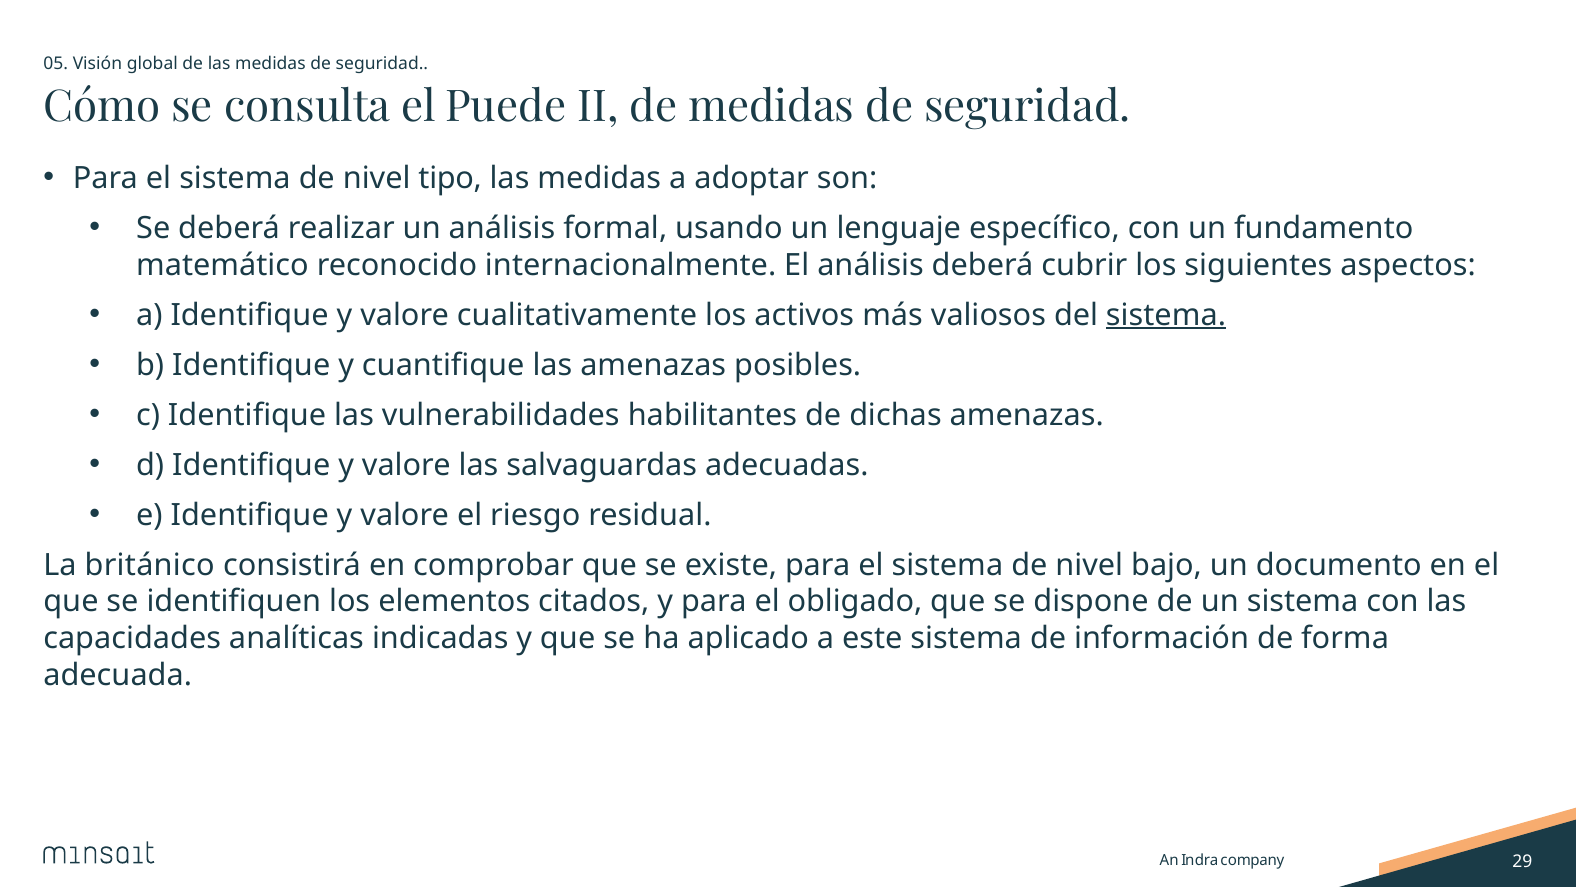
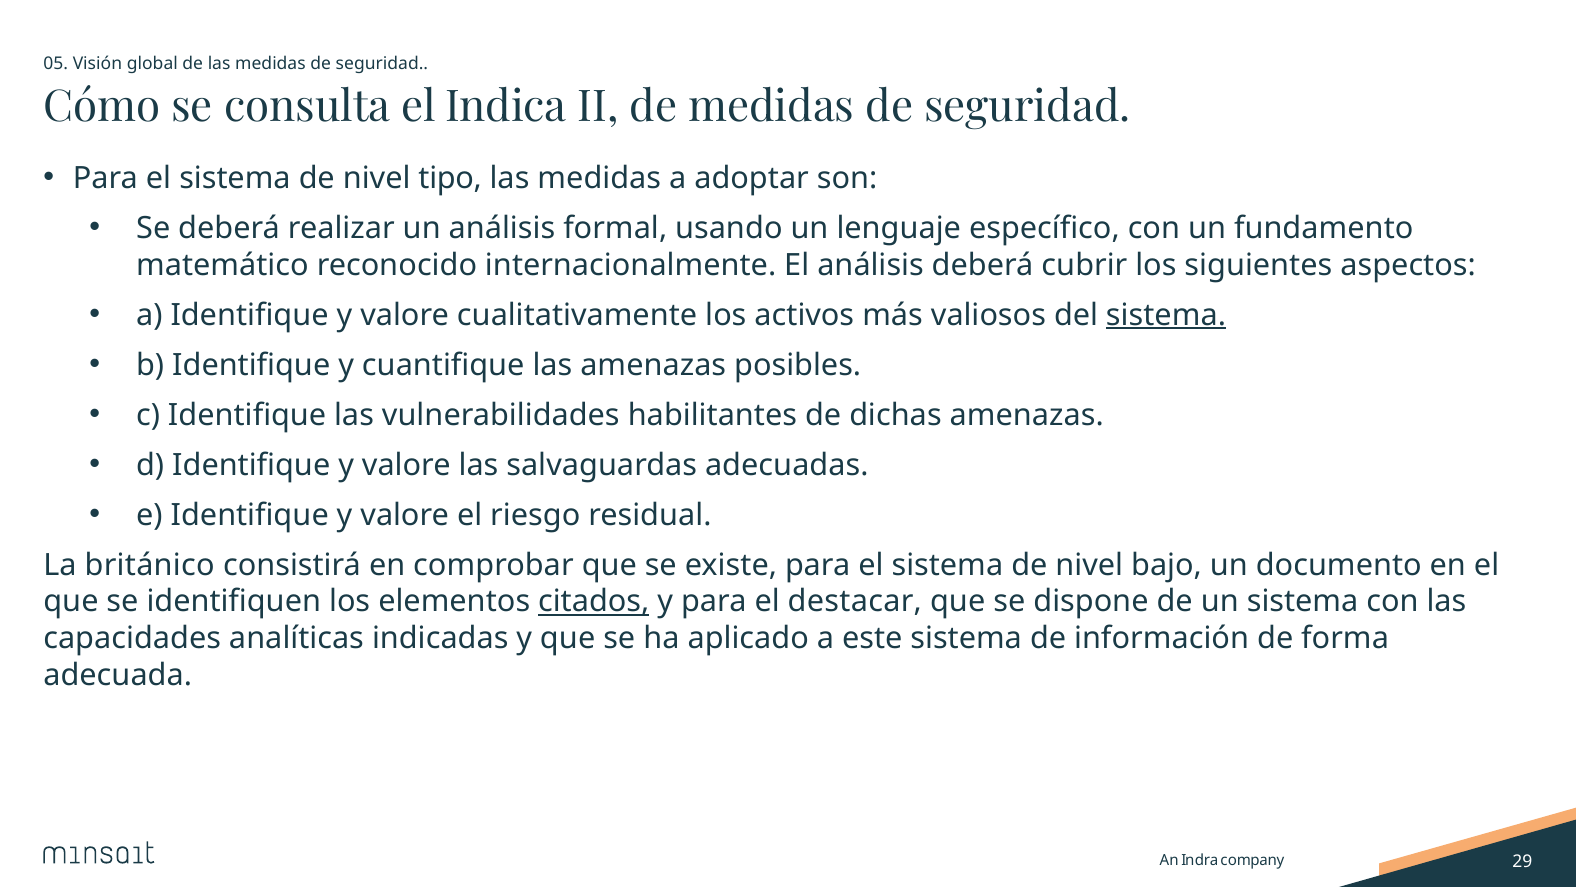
Puede: Puede -> Indica
citados underline: none -> present
obligado: obligado -> destacar
